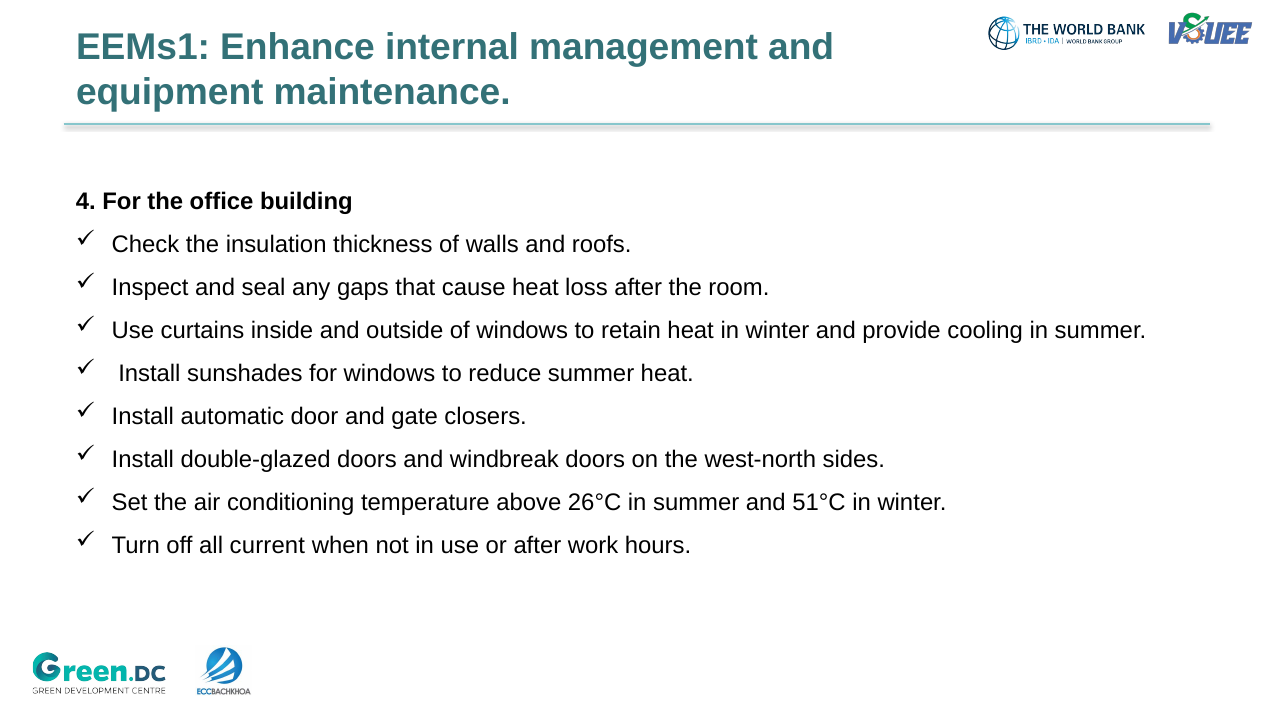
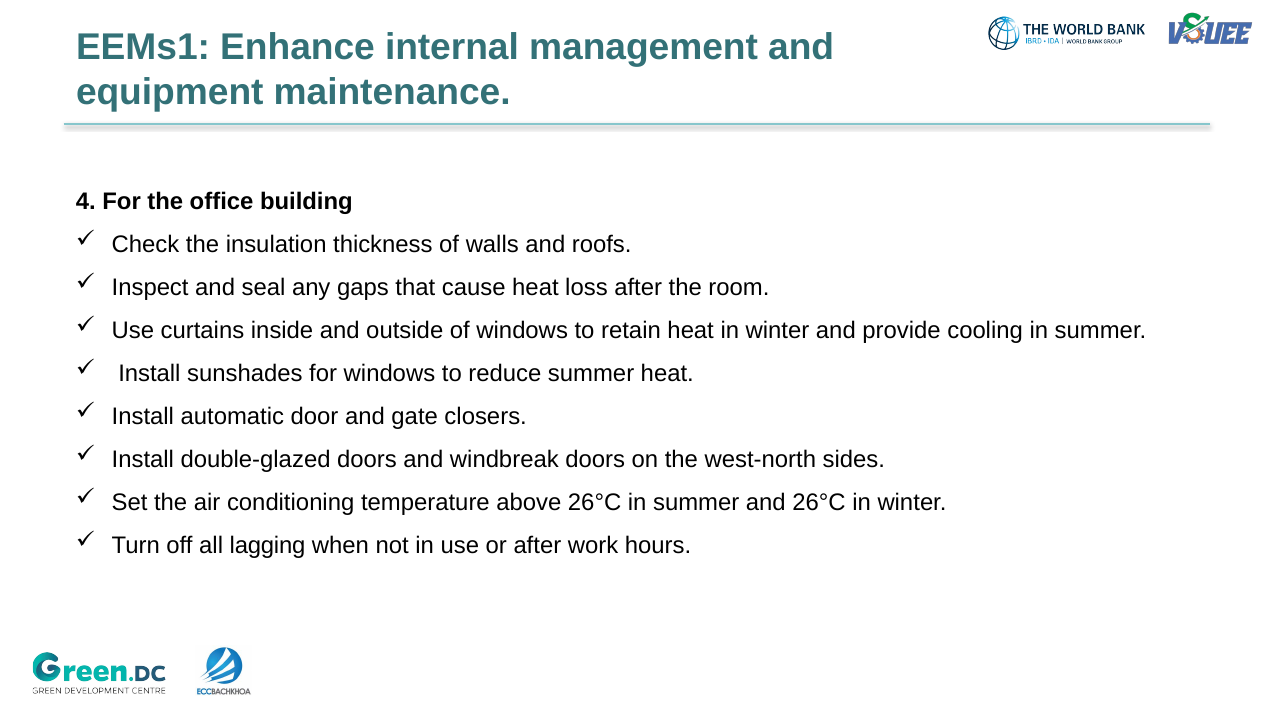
and 51°C: 51°C -> 26°C
current: current -> lagging
